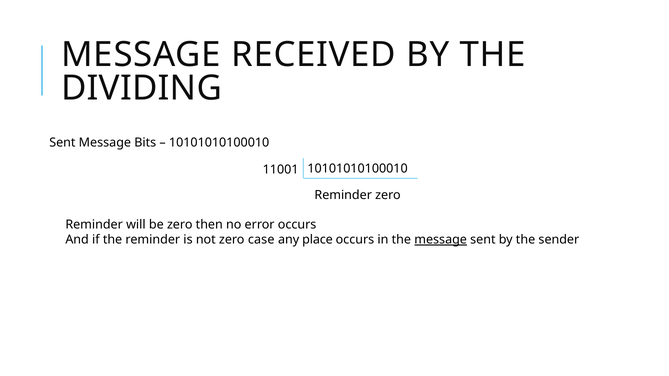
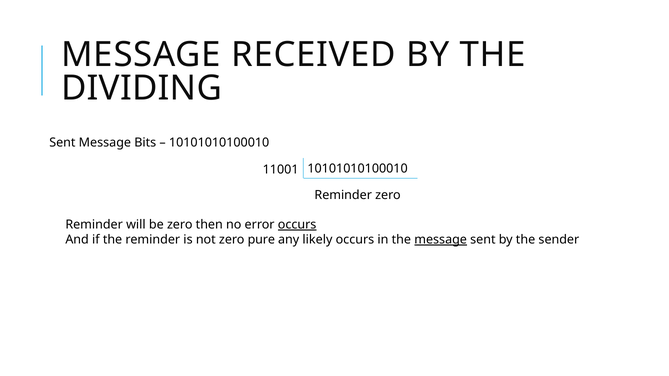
occurs at (297, 225) underline: none -> present
case: case -> pure
place: place -> likely
